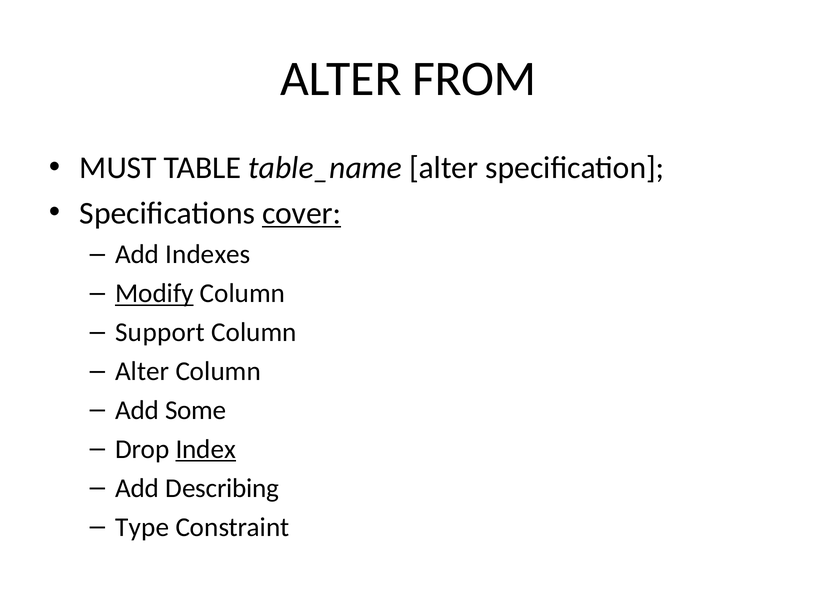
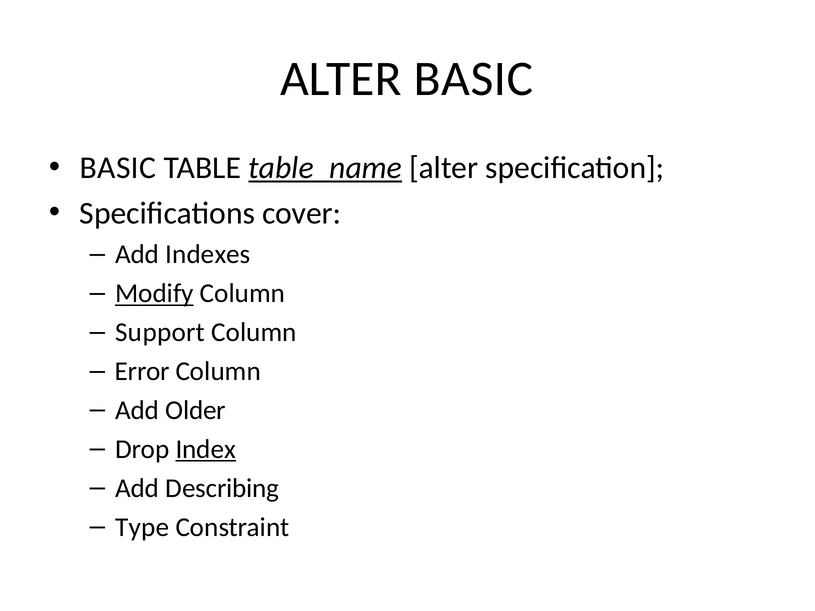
ALTER FROM: FROM -> BASIC
MUST at (118, 168): MUST -> BASIC
table_name underline: none -> present
cover underline: present -> none
Alter at (142, 371): Alter -> Error
Some: Some -> Older
